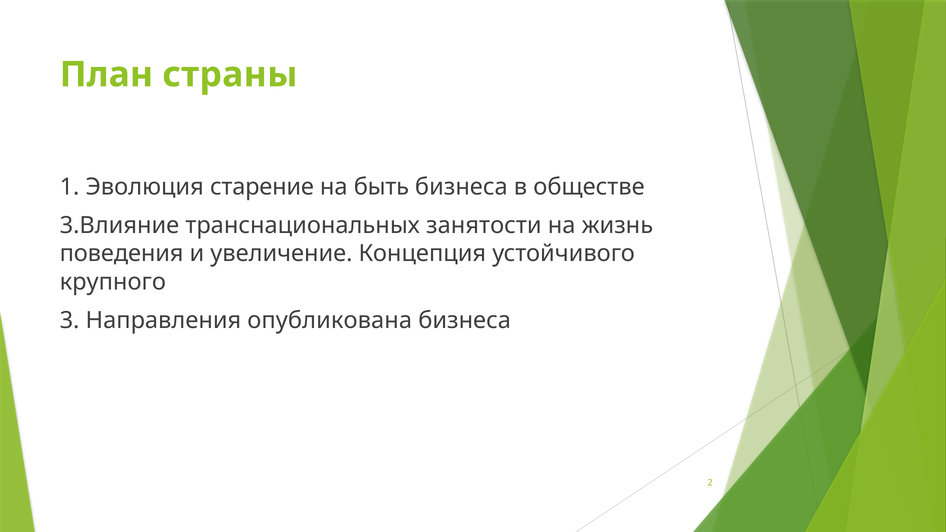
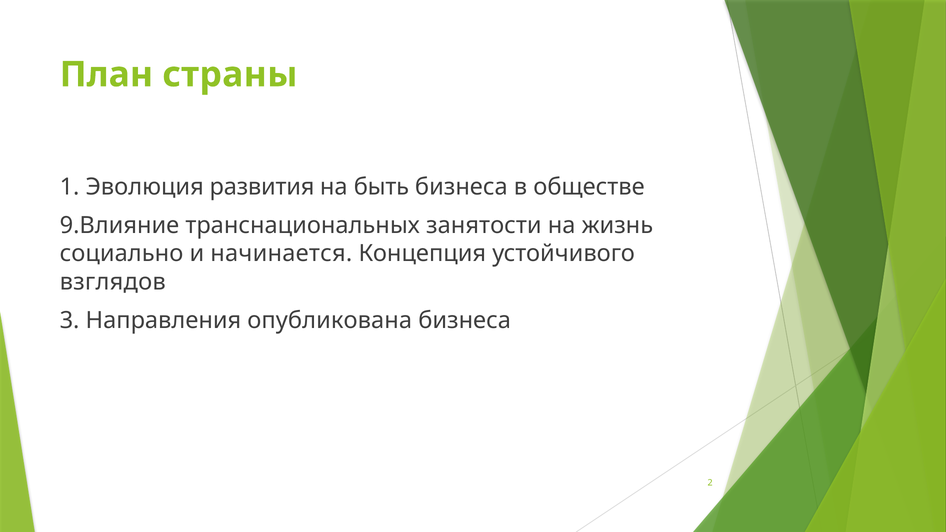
старение: старение -> развития
3.Влияние: 3.Влияние -> 9.Влияние
поведения: поведения -> социально
увеличение: увеличение -> начинается
крупного: крупного -> взглядов
